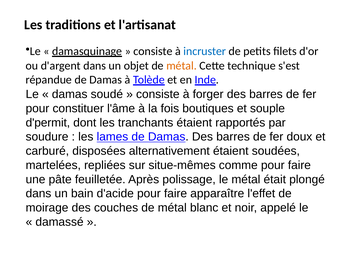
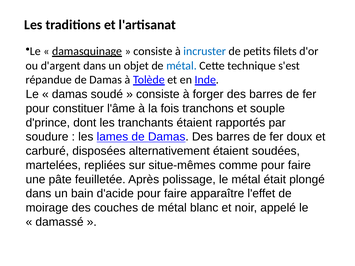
métal at (182, 66) colour: orange -> blue
boutiques: boutiques -> tranchons
d'permit: d'permit -> d'prince
